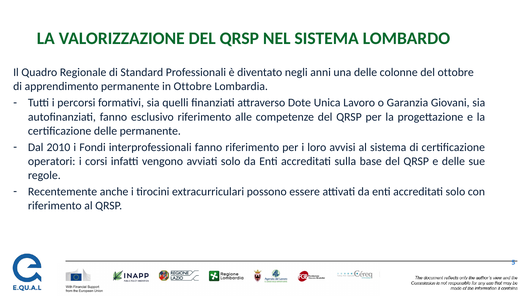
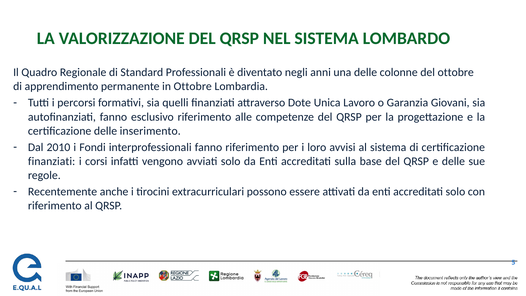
delle permanente: permanente -> inserimento
operatori at (52, 161): operatori -> finanziati
